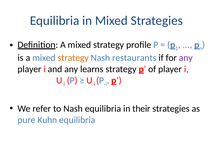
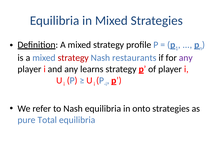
strategy at (73, 58) colour: orange -> red
their: their -> onto
Kuhn: Kuhn -> Total
